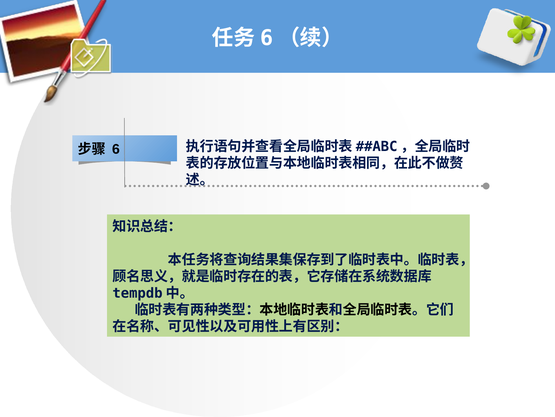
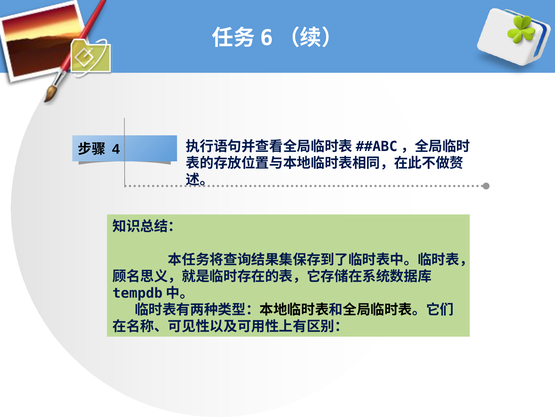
6: 6 -> 4
